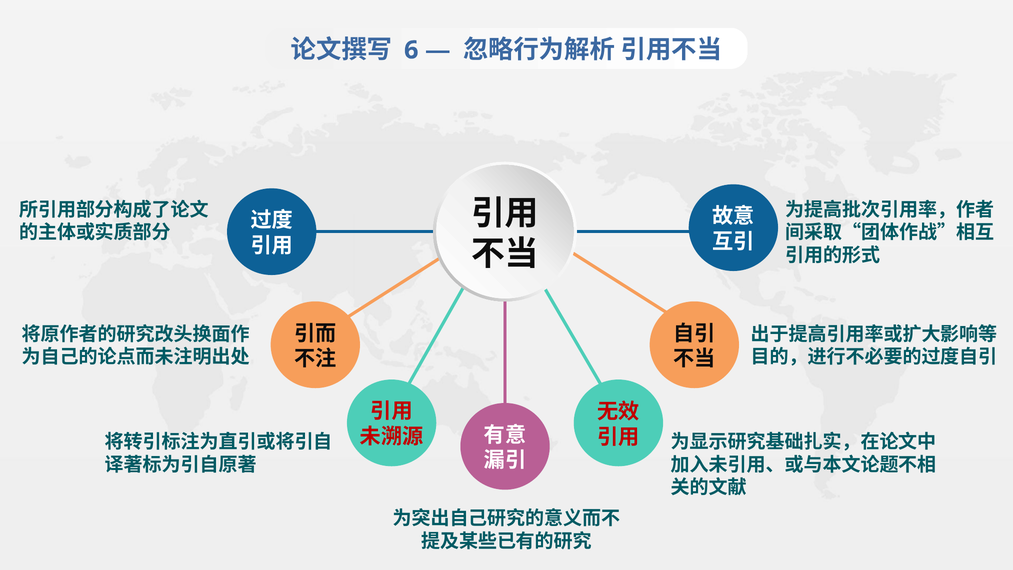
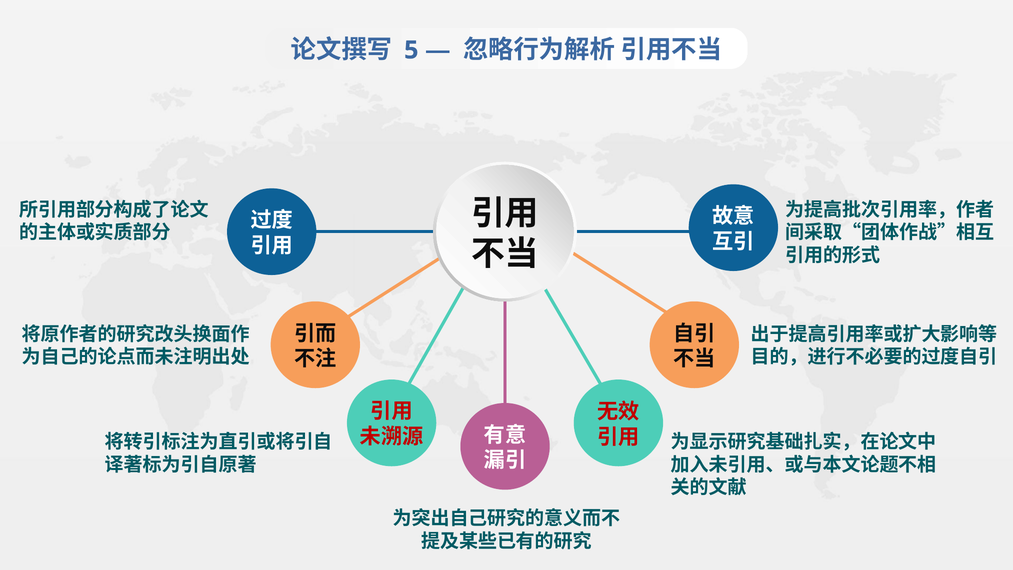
6: 6 -> 5
